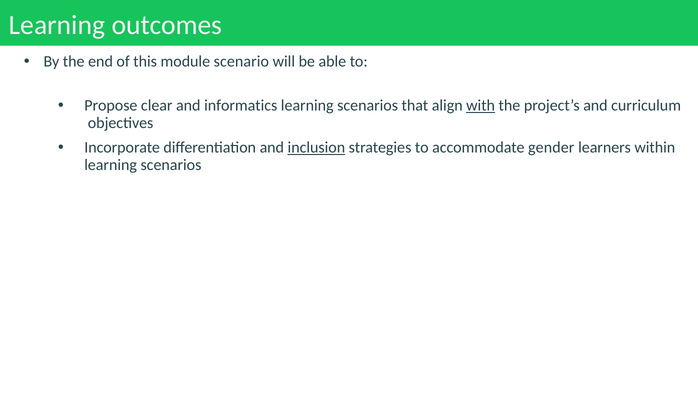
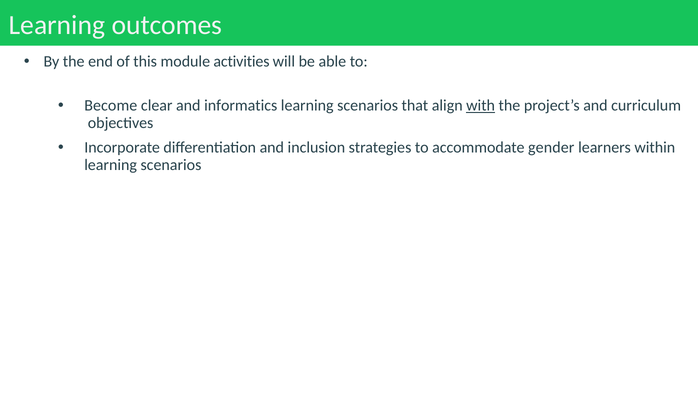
scenario: scenario -> activities
Propose: Propose -> Become
inclusion underline: present -> none
